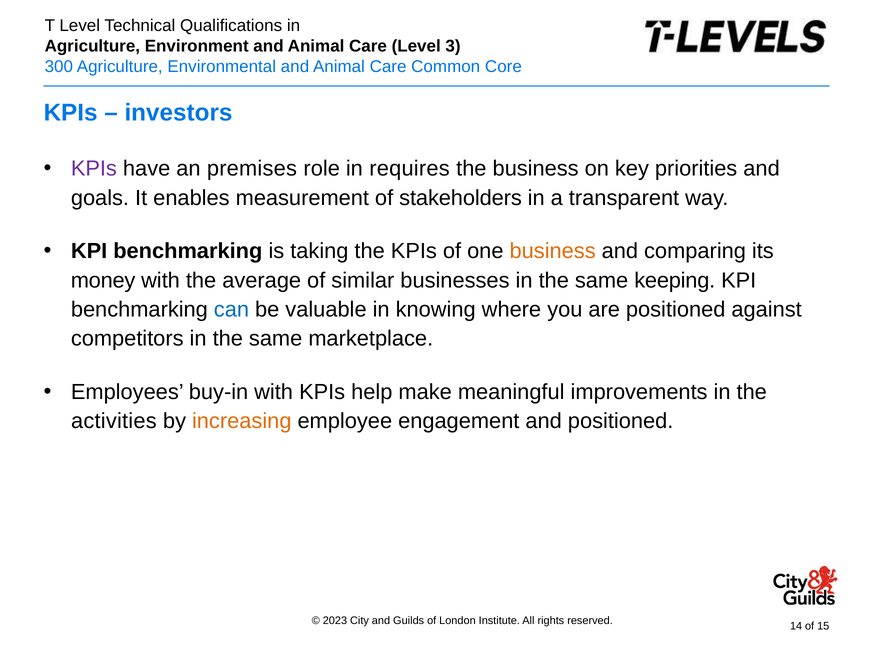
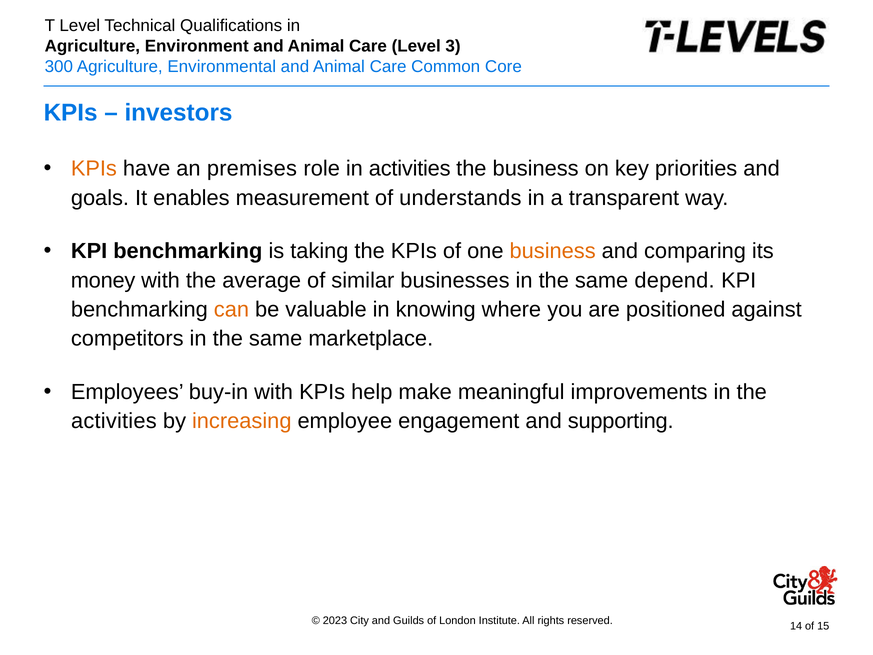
KPIs at (94, 169) colour: purple -> orange
in requires: requires -> activities
stakeholders: stakeholders -> understands
keeping: keeping -> depend
can colour: blue -> orange
and positioned: positioned -> supporting
